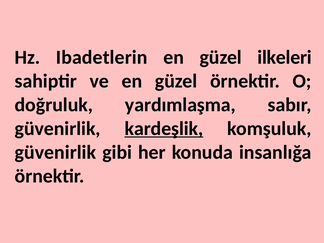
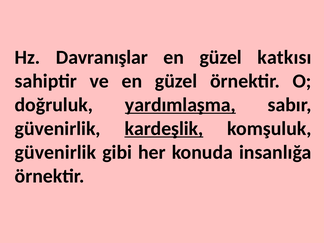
Ibadetlerin: Ibadetlerin -> Davranışlar
ilkeleri: ilkeleri -> katkısı
yardımlaşma underline: none -> present
